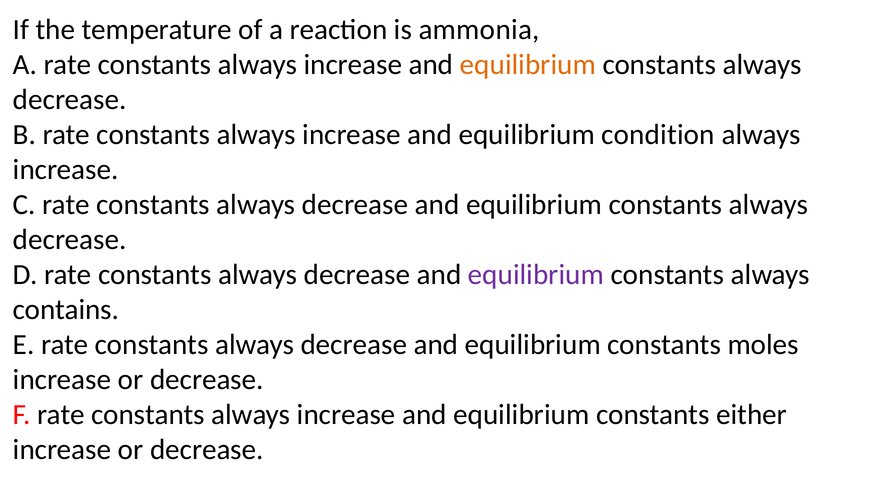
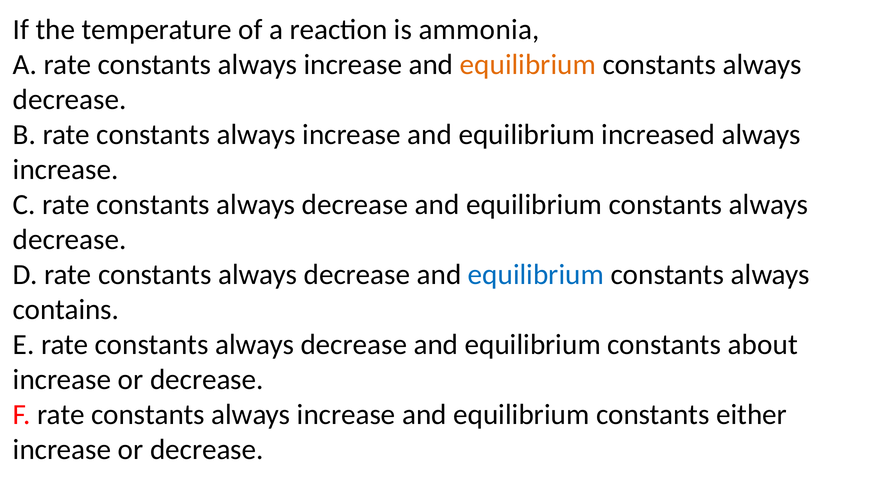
condition: condition -> increased
equilibrium at (536, 275) colour: purple -> blue
moles: moles -> about
